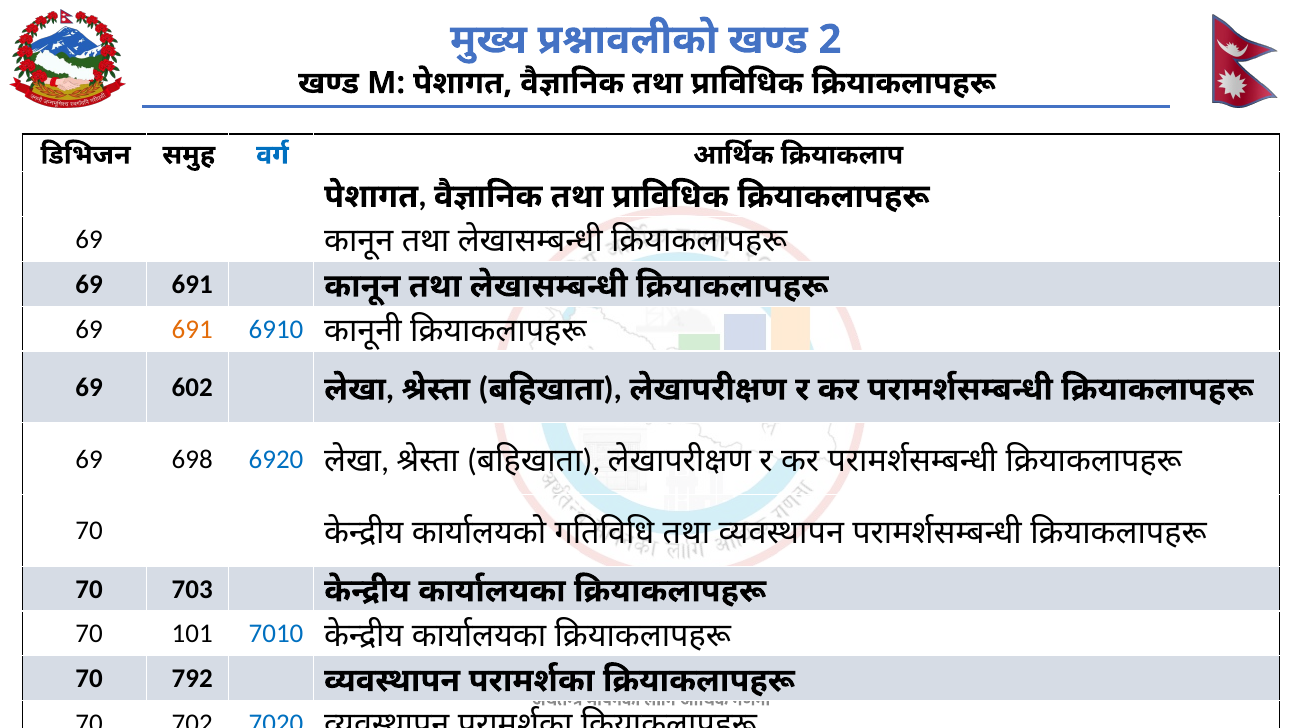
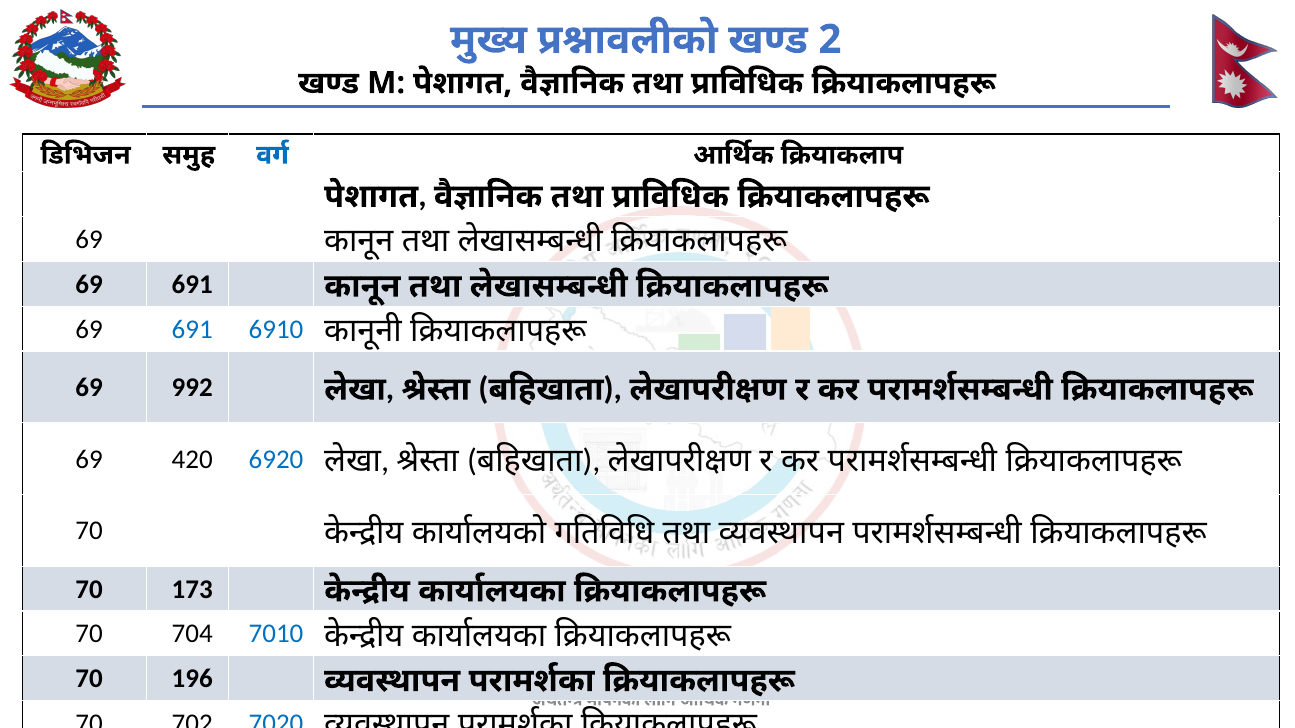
691 at (192, 329) colour: orange -> blue
602: 602 -> 992
698: 698 -> 420
703: 703 -> 173
101: 101 -> 704
792: 792 -> 196
